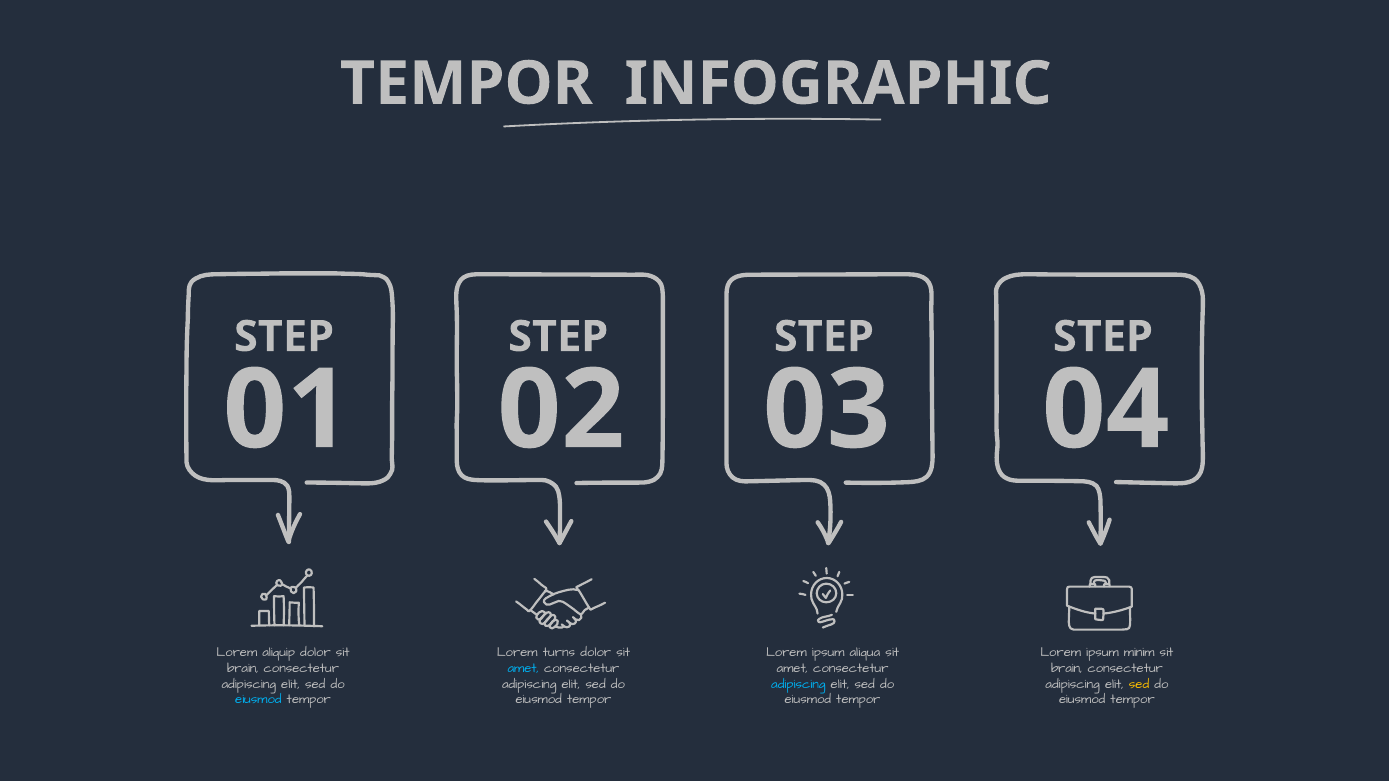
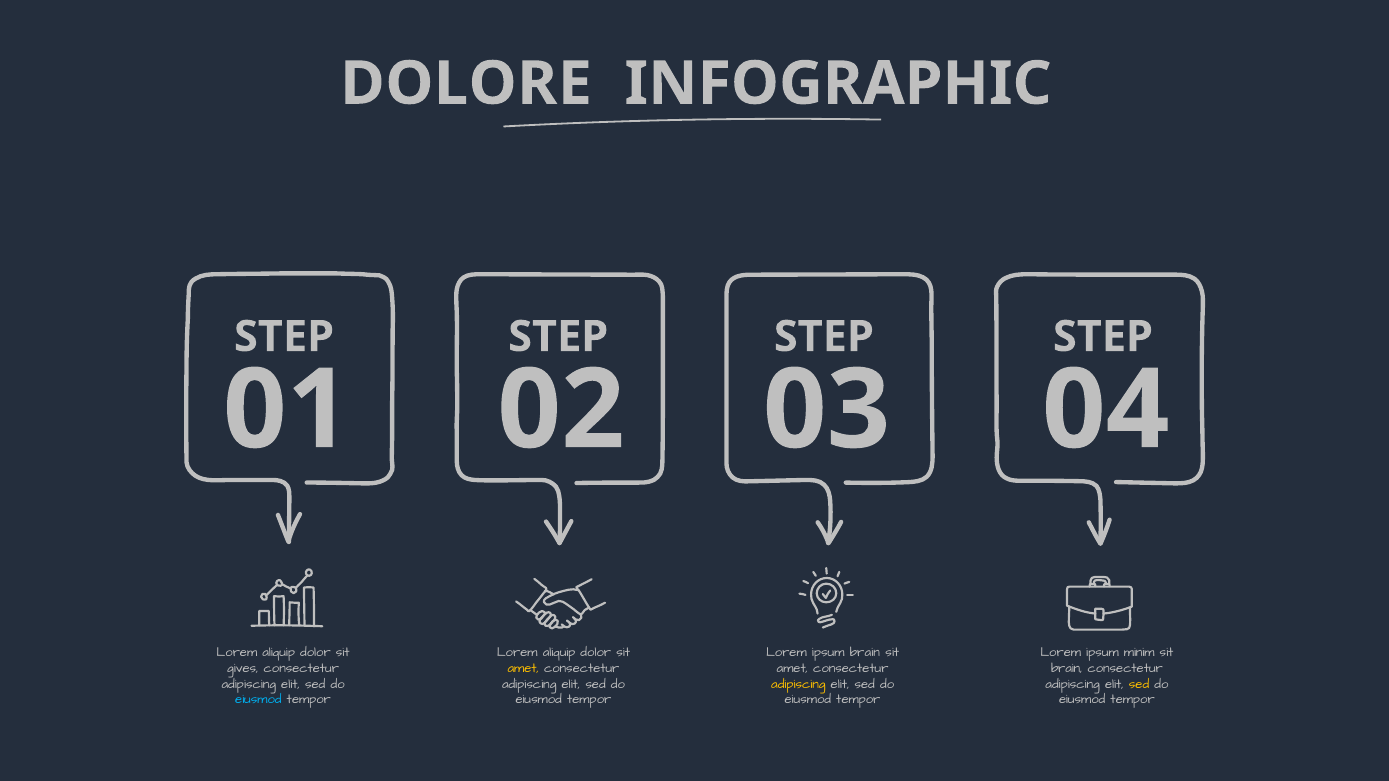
TEMPOR at (466, 84): TEMPOR -> DOLORE
turns at (559, 653): turns -> aliquip
ipsum aliqua: aliqua -> brain
brain at (243, 669): brain -> gives
amet at (523, 669) colour: light blue -> yellow
adipiscing at (798, 684) colour: light blue -> yellow
